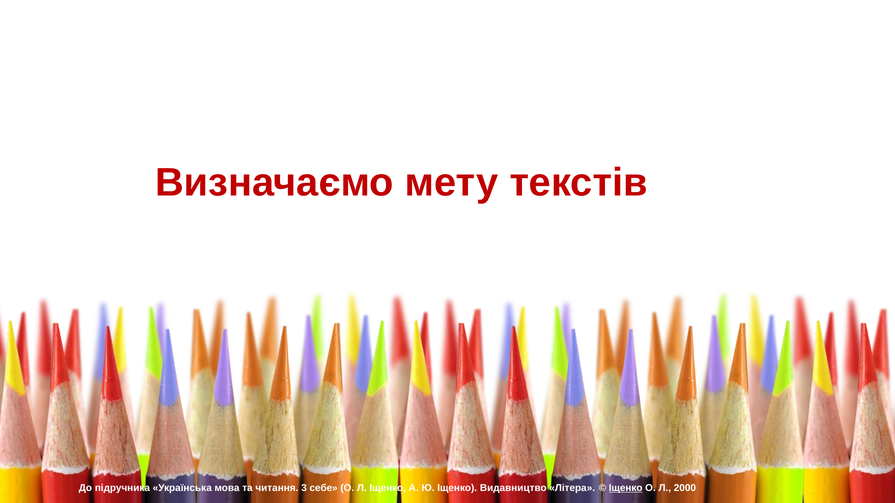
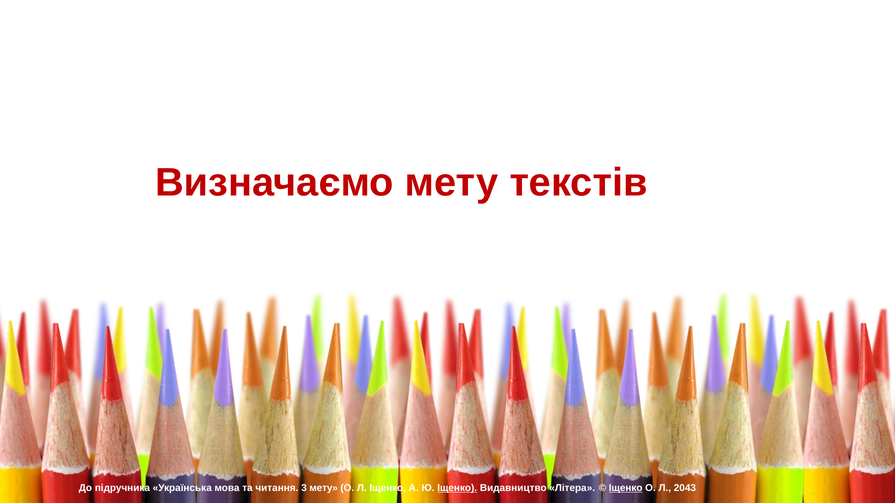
3 себе: себе -> мету
Іщенко at (457, 488) underline: none -> present
2000: 2000 -> 2043
